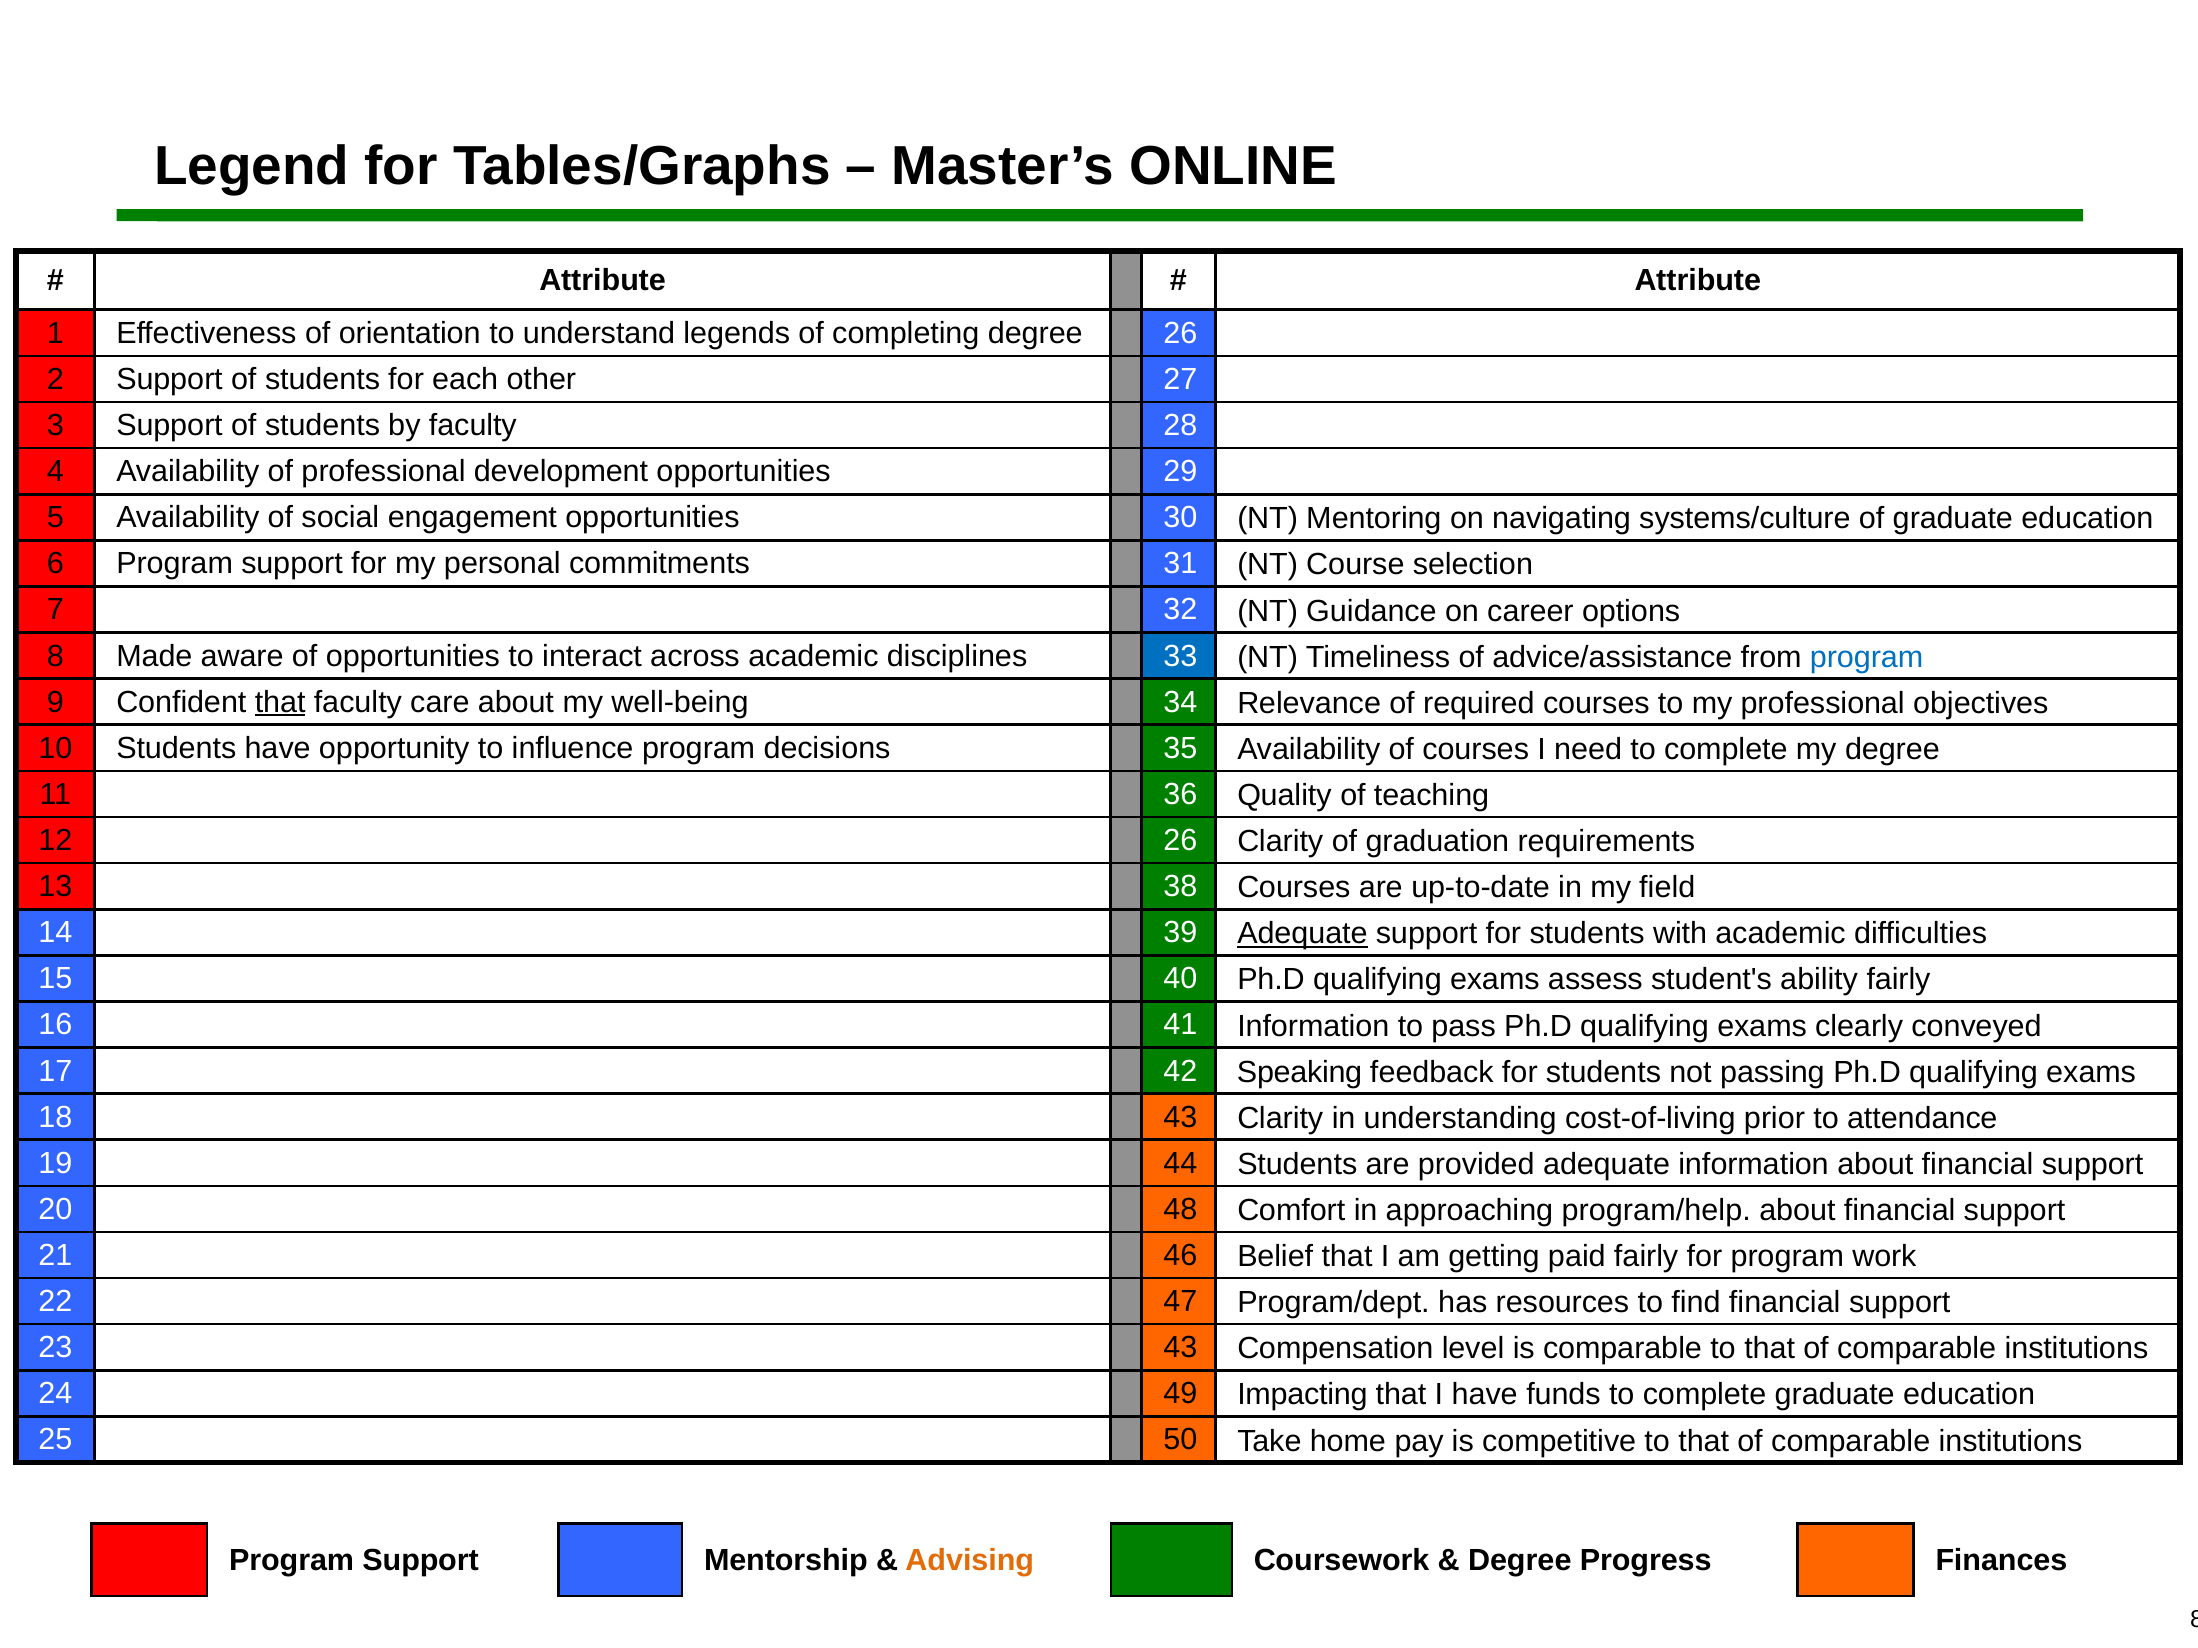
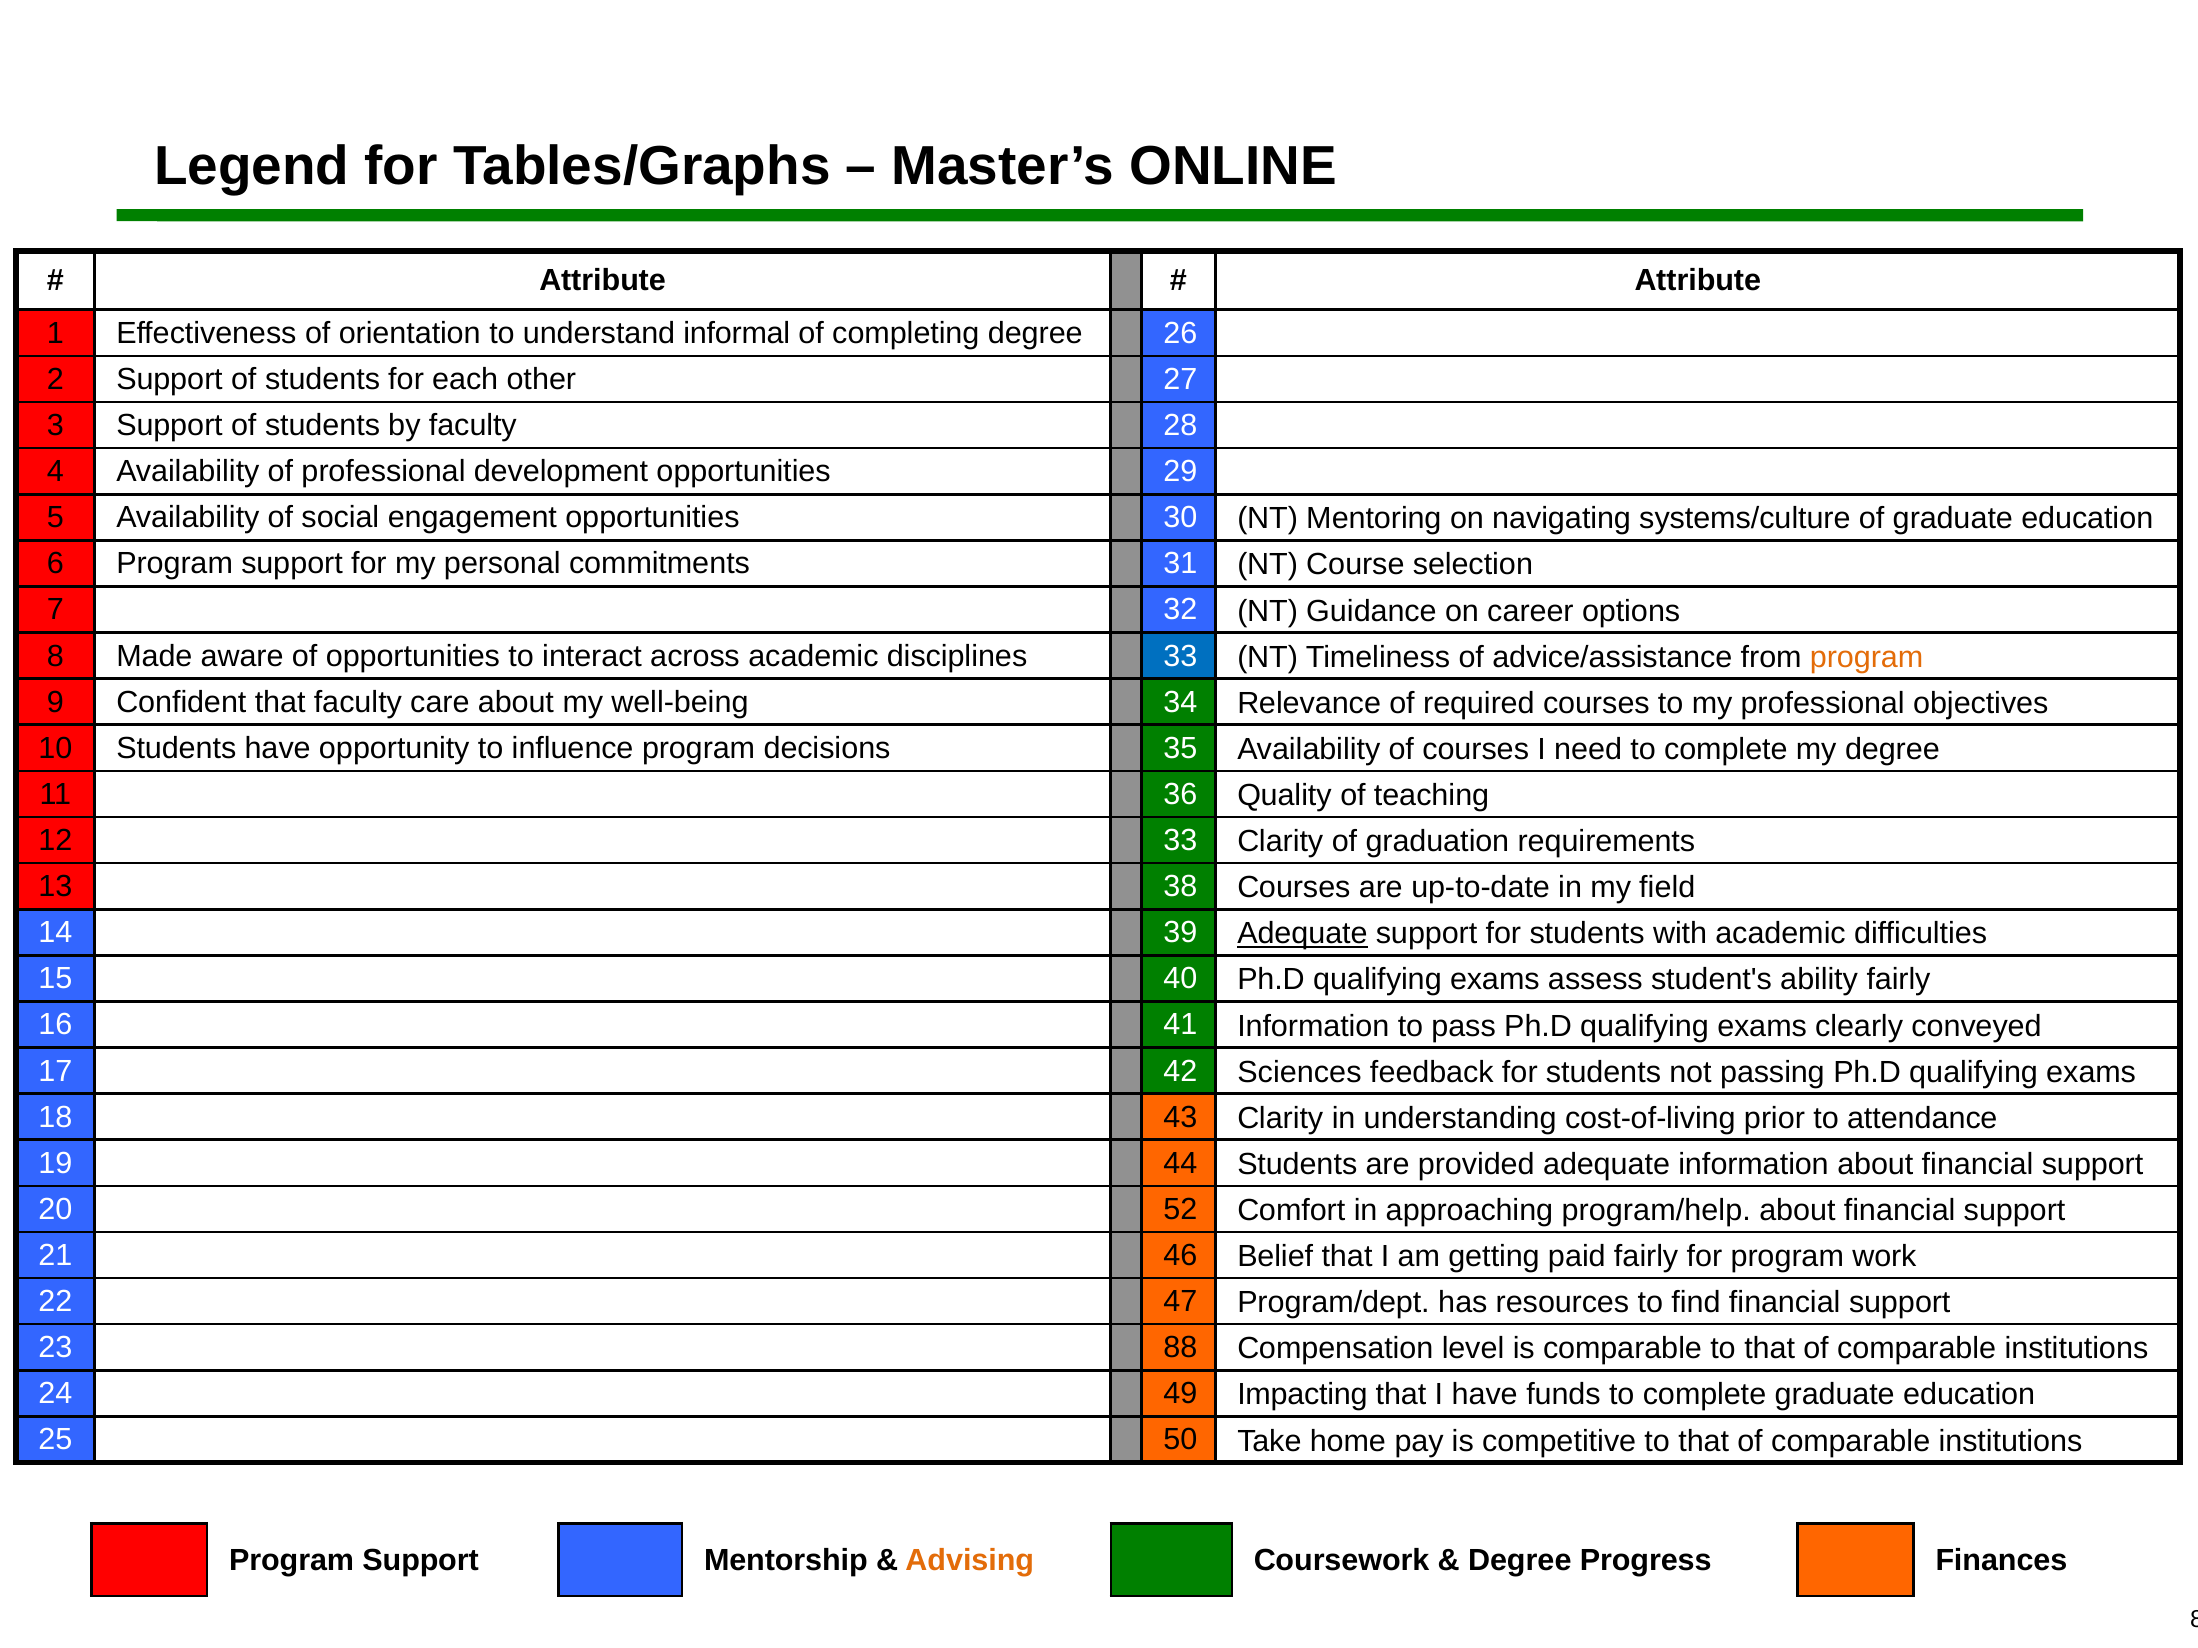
legends: legends -> informal
program at (1867, 657) colour: blue -> orange
that at (280, 702) underline: present -> none
12 26: 26 -> 33
Speaking: Speaking -> Sciences
48: 48 -> 52
23 43: 43 -> 88
